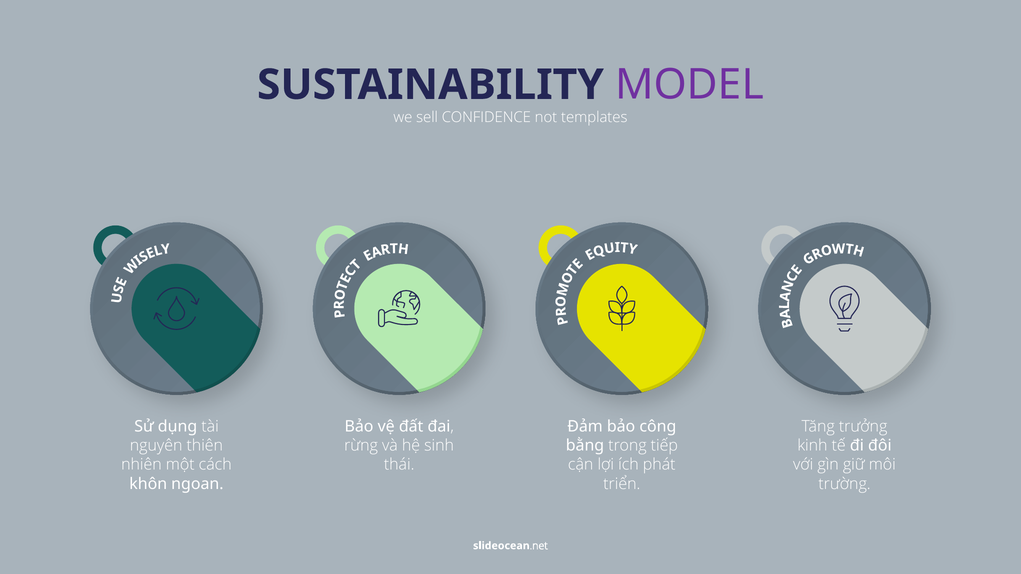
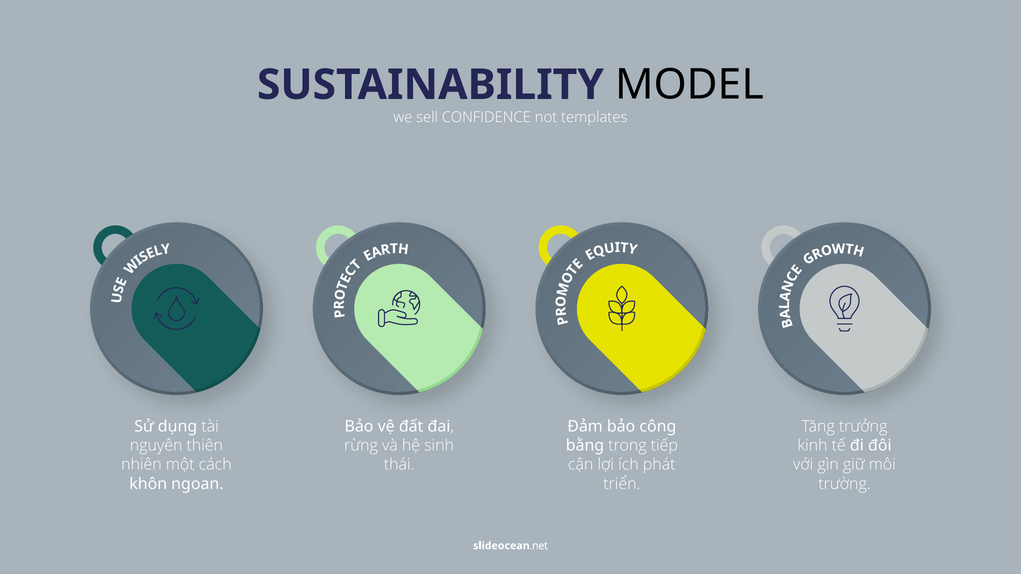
MODEL colour: purple -> black
